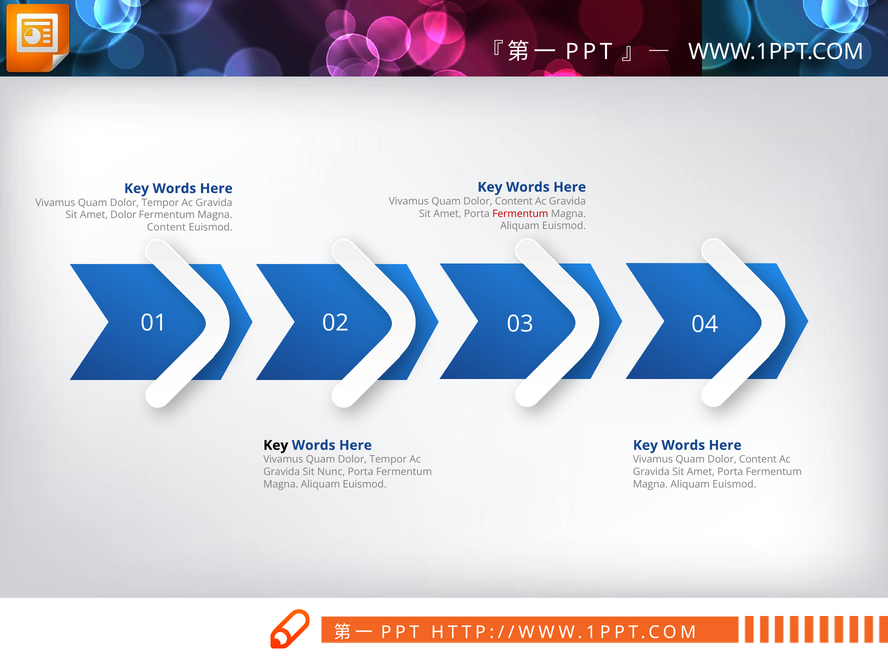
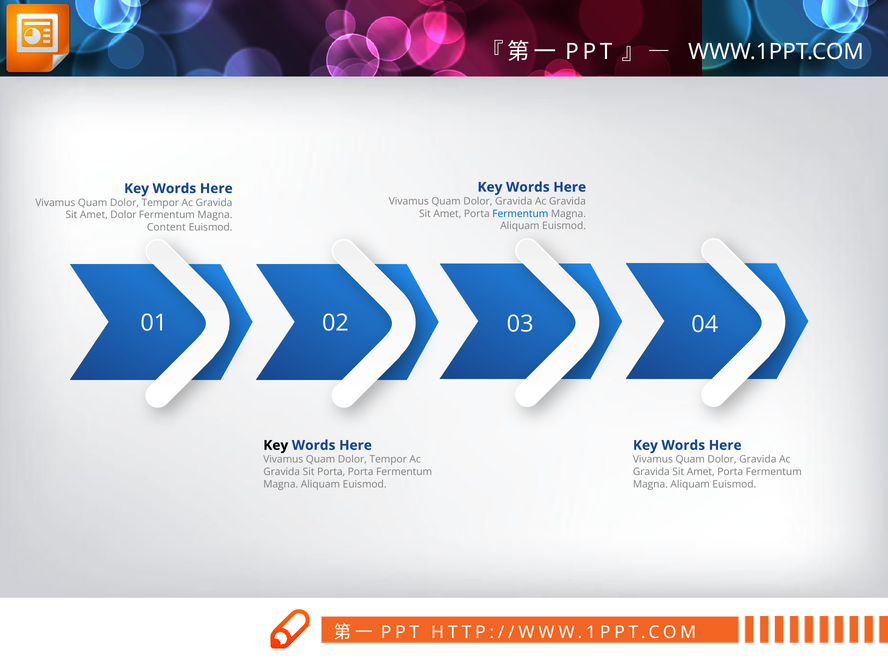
Content at (514, 201): Content -> Gravida
Fermentum at (520, 214) colour: red -> blue
Content at (758, 459): Content -> Gravida
Sit Nunc: Nunc -> Porta
